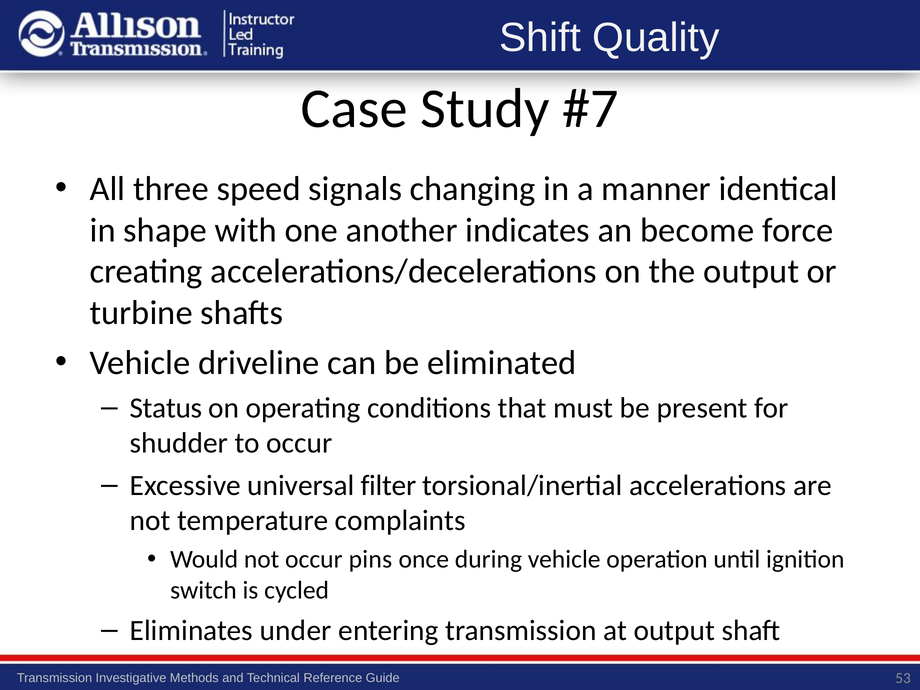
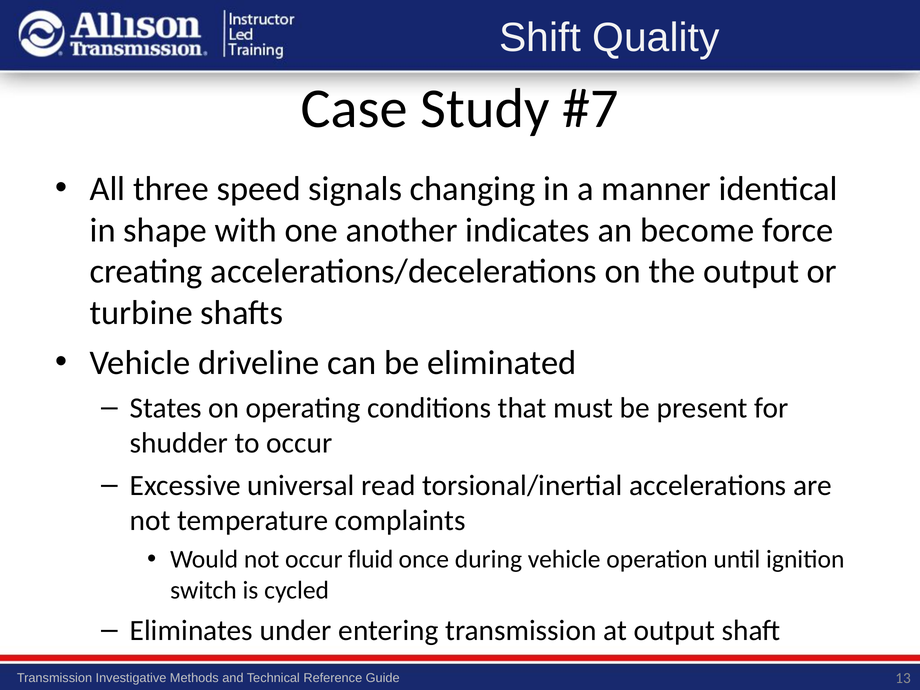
Status: Status -> States
filter: filter -> read
pins: pins -> fluid
53: 53 -> 13
